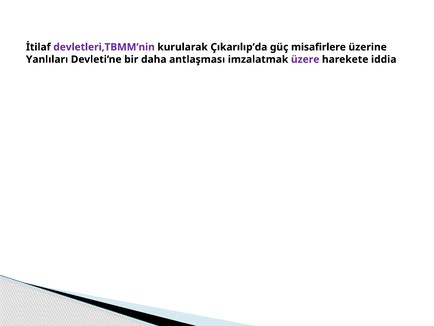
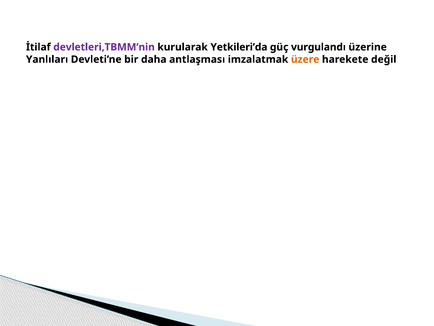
Çıkarılıp’da: Çıkarılıp’da -> Yetkileri’da
misafirlere: misafirlere -> vurgulandı
üzere colour: purple -> orange
iddia: iddia -> değil
